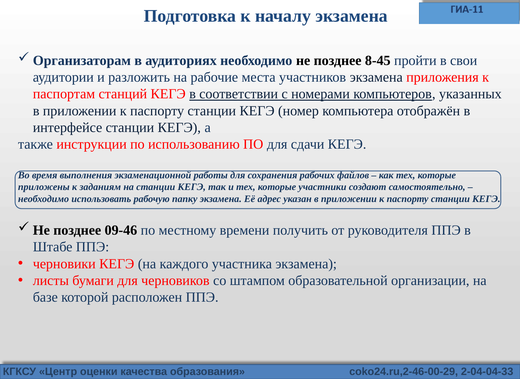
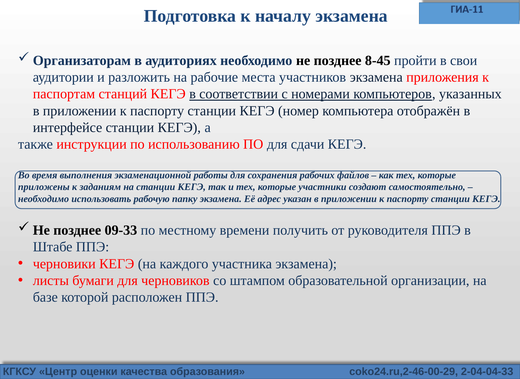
09-46: 09-46 -> 09-33
